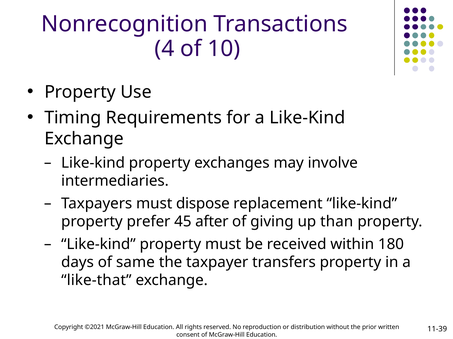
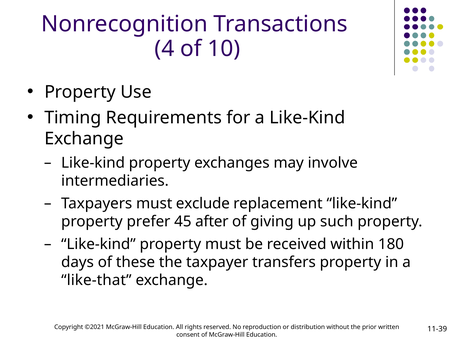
dispose: dispose -> exclude
than: than -> such
same: same -> these
